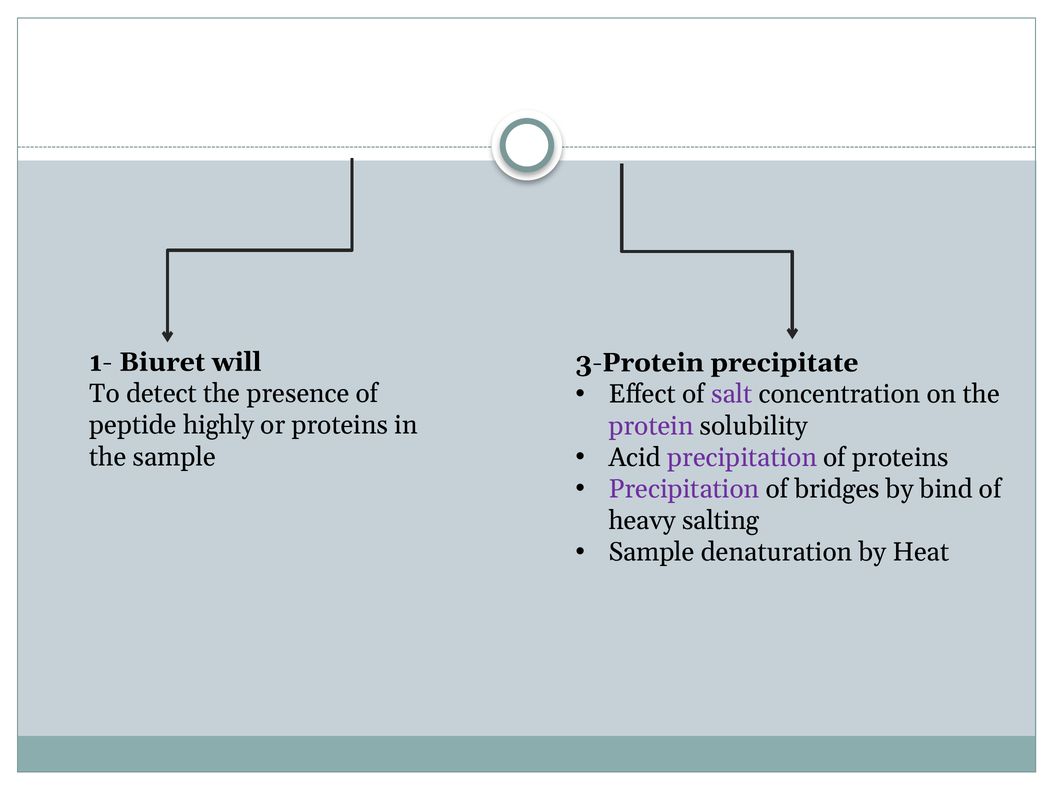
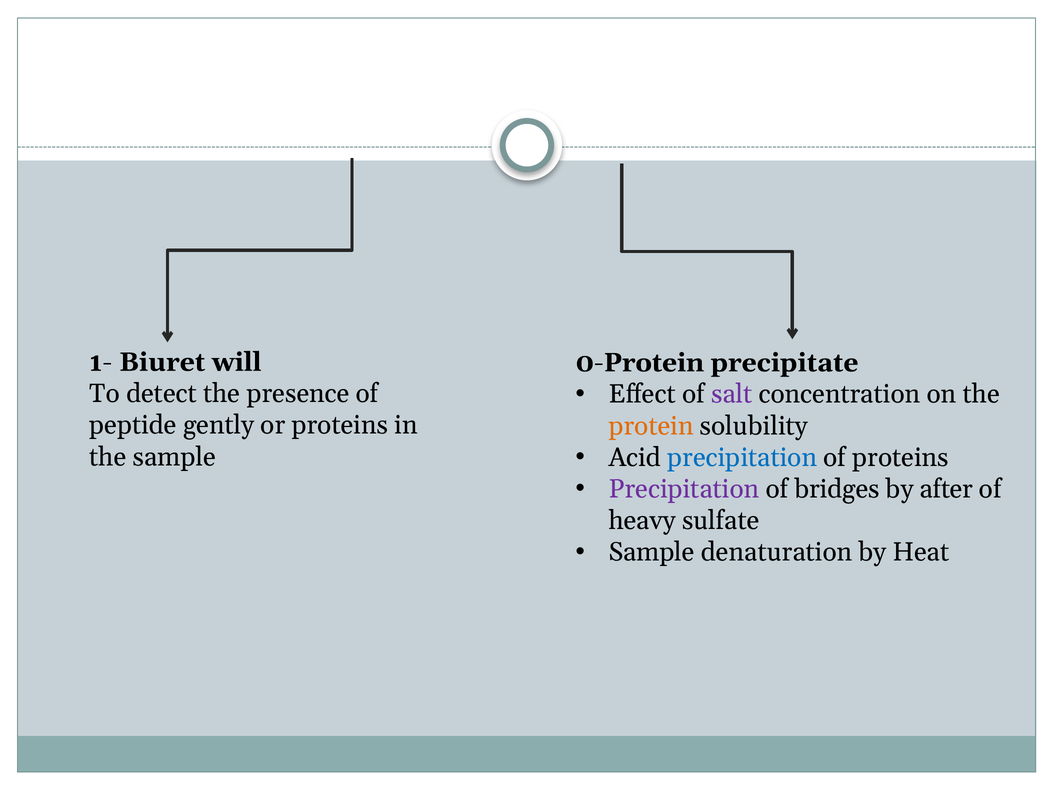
3-Protein: 3-Protein -> 0-Protein
highly: highly -> gently
protein colour: purple -> orange
precipitation at (742, 458) colour: purple -> blue
bind: bind -> after
salting: salting -> sulfate
